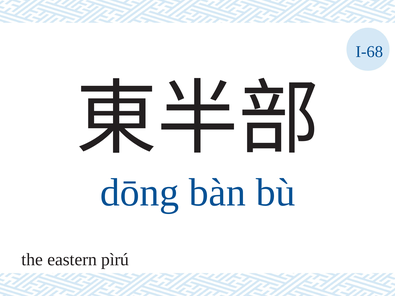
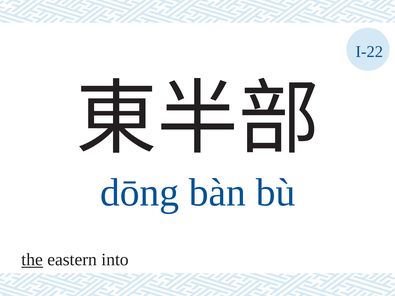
I-68: I-68 -> I-22
the underline: none -> present
pìrú: pìrú -> into
